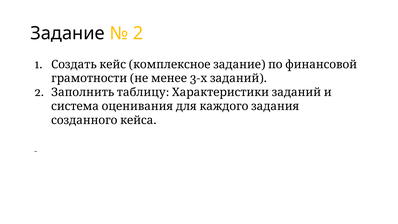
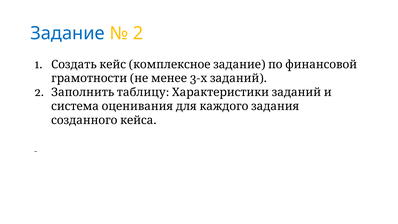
Задание colour: black -> blue
